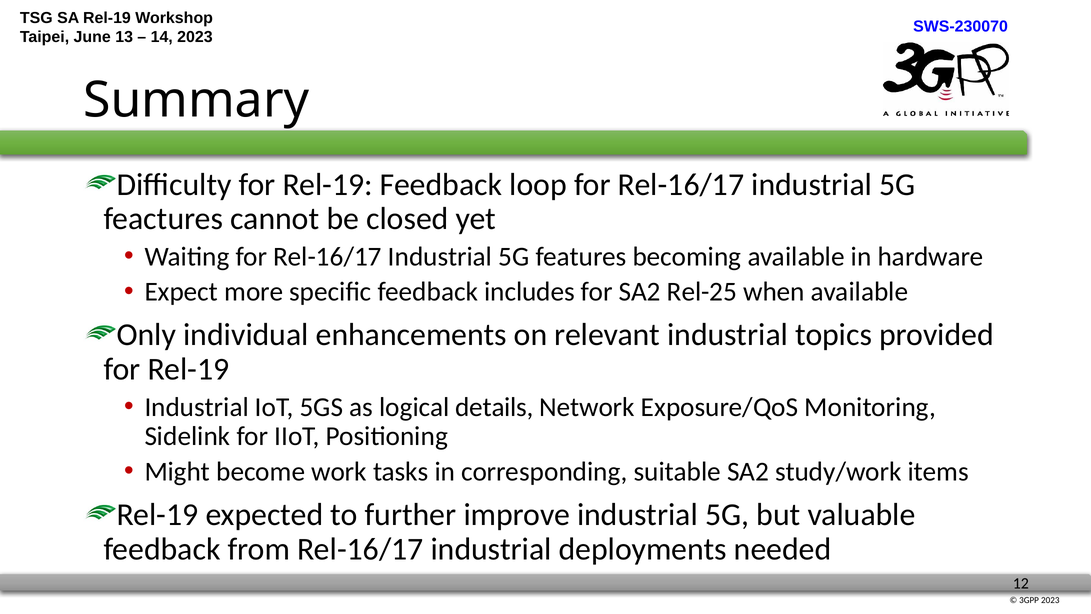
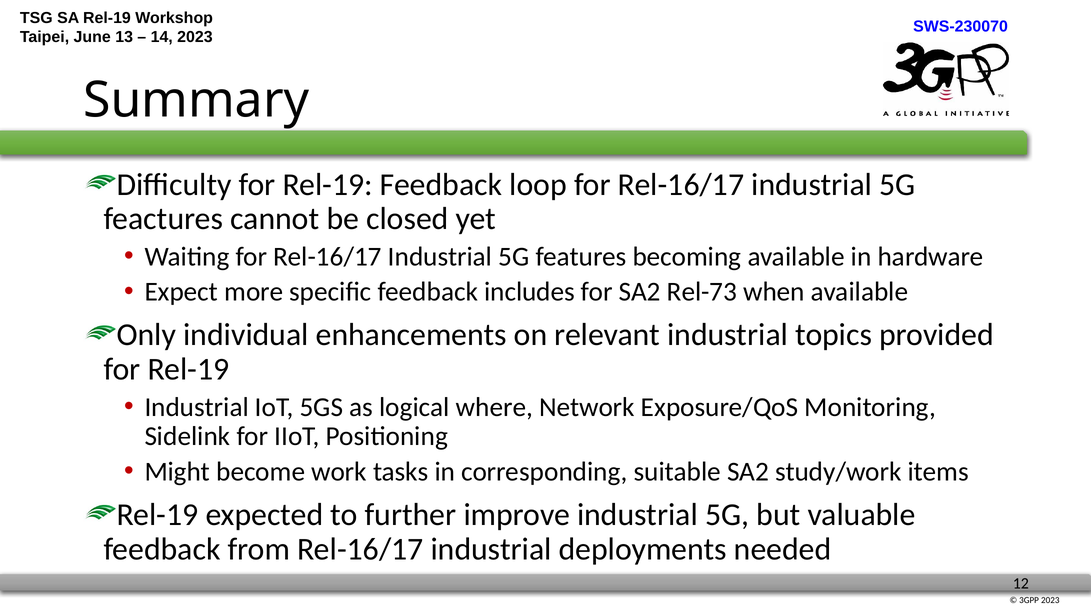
Rel-25: Rel-25 -> Rel-73
details: details -> where
